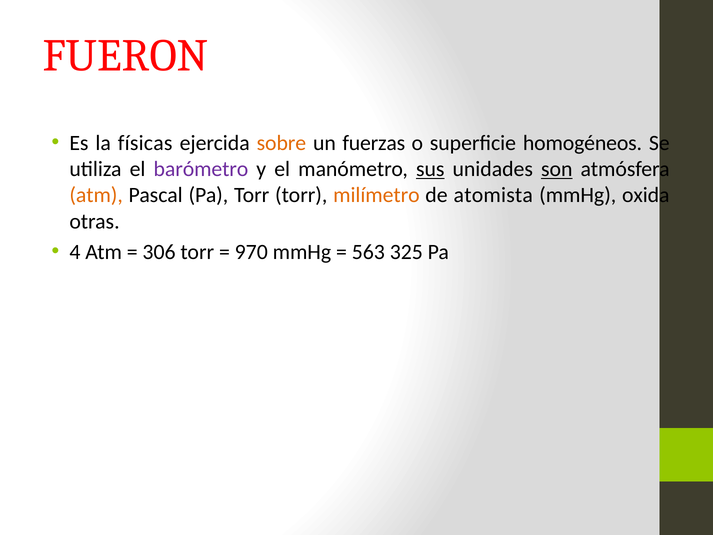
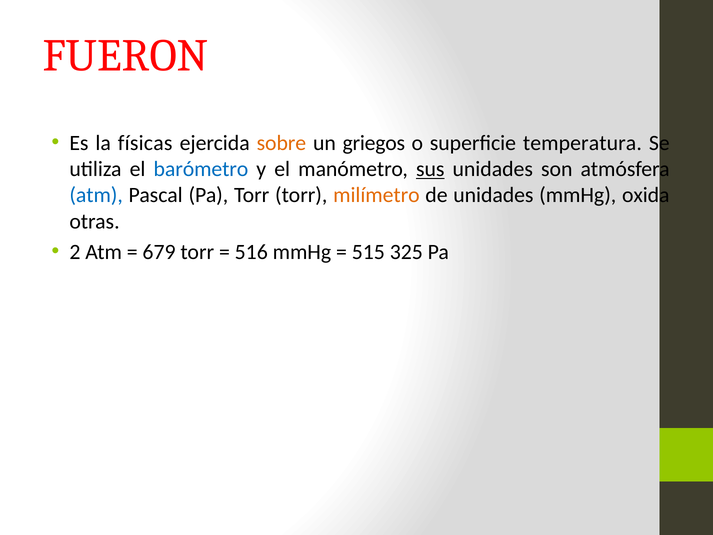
fuerzas: fuerzas -> griegos
homogéneos: homogéneos -> temperatura
barómetro colour: purple -> blue
son underline: present -> none
atm at (96, 195) colour: orange -> blue
de atomista: atomista -> unidades
4: 4 -> 2
306: 306 -> 679
970: 970 -> 516
563: 563 -> 515
